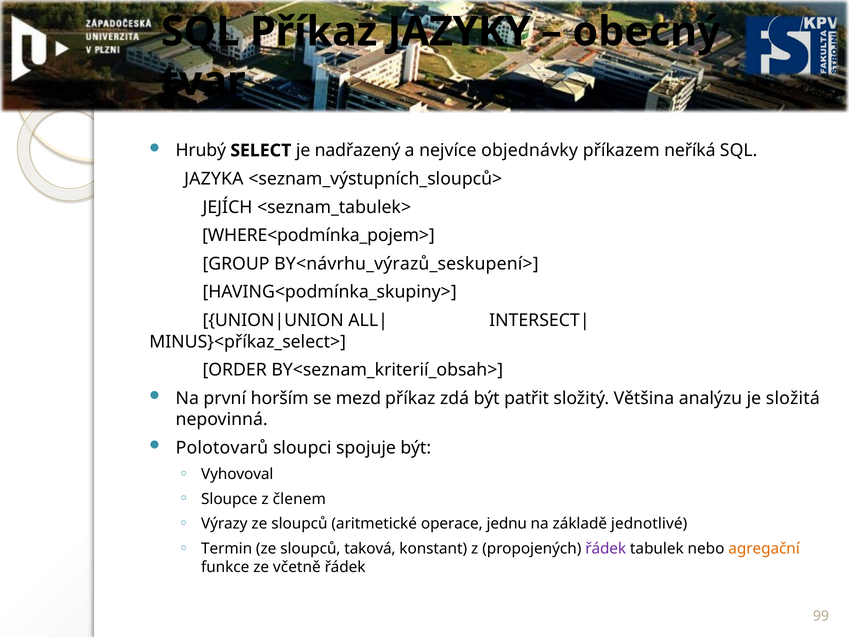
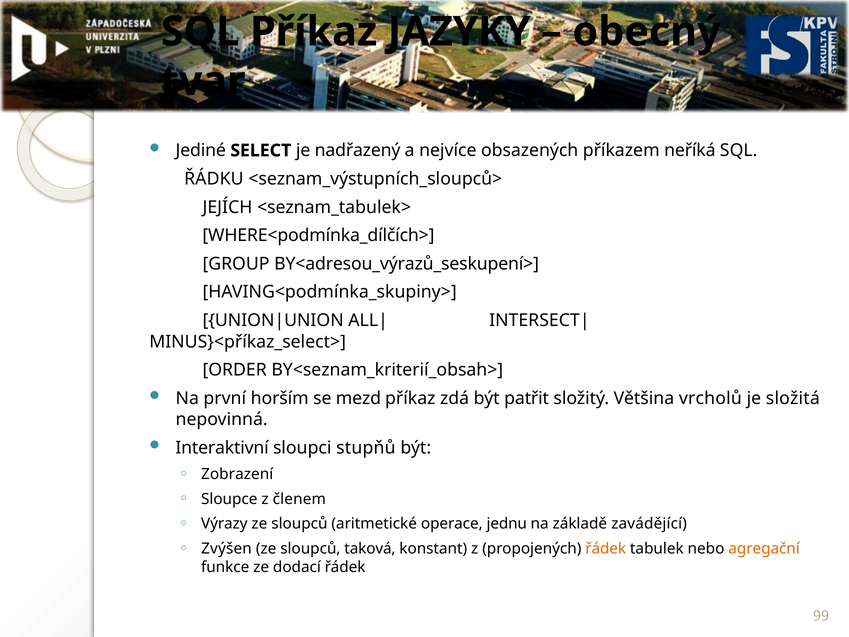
Hrubý: Hrubý -> Jediné
objednávky: objednávky -> obsazených
JAZYKA: JAZYKA -> ŘÁDKU
WHERE<podmínka_pojem>: WHERE<podmínka_pojem> -> WHERE<podmínka_dílčích>
BY<návrhu_výrazů_seskupení>: BY<návrhu_výrazů_seskupení> -> BY<adresou_výrazů_seskupení>
analýzu: analýzu -> vrcholů
Polotovarů: Polotovarů -> Interaktivní
spojuje: spojuje -> stupňů
Vyhovoval: Vyhovoval -> Zobrazení
jednotlivé: jednotlivé -> zavádějící
Termin: Termin -> Zvýšen
řádek at (606, 549) colour: purple -> orange
včetně: včetně -> dodací
